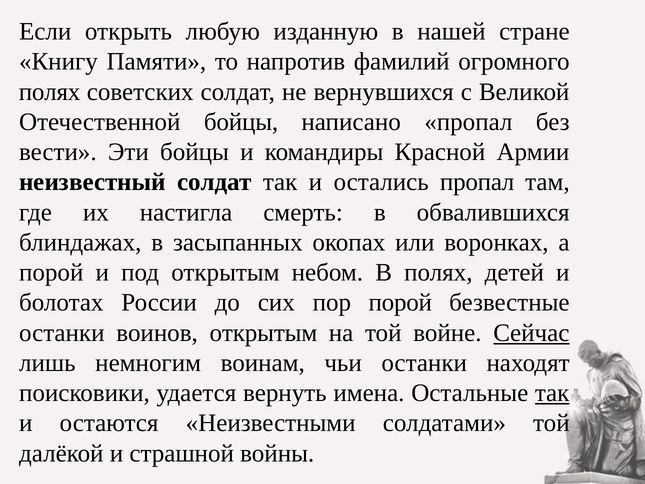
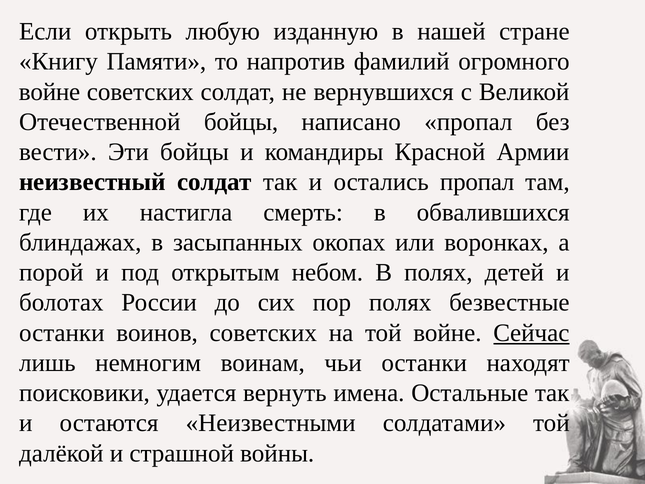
полях at (50, 92): полях -> войне
пор порой: порой -> полях
воинов открытым: открытым -> советских
так at (552, 393) underline: present -> none
